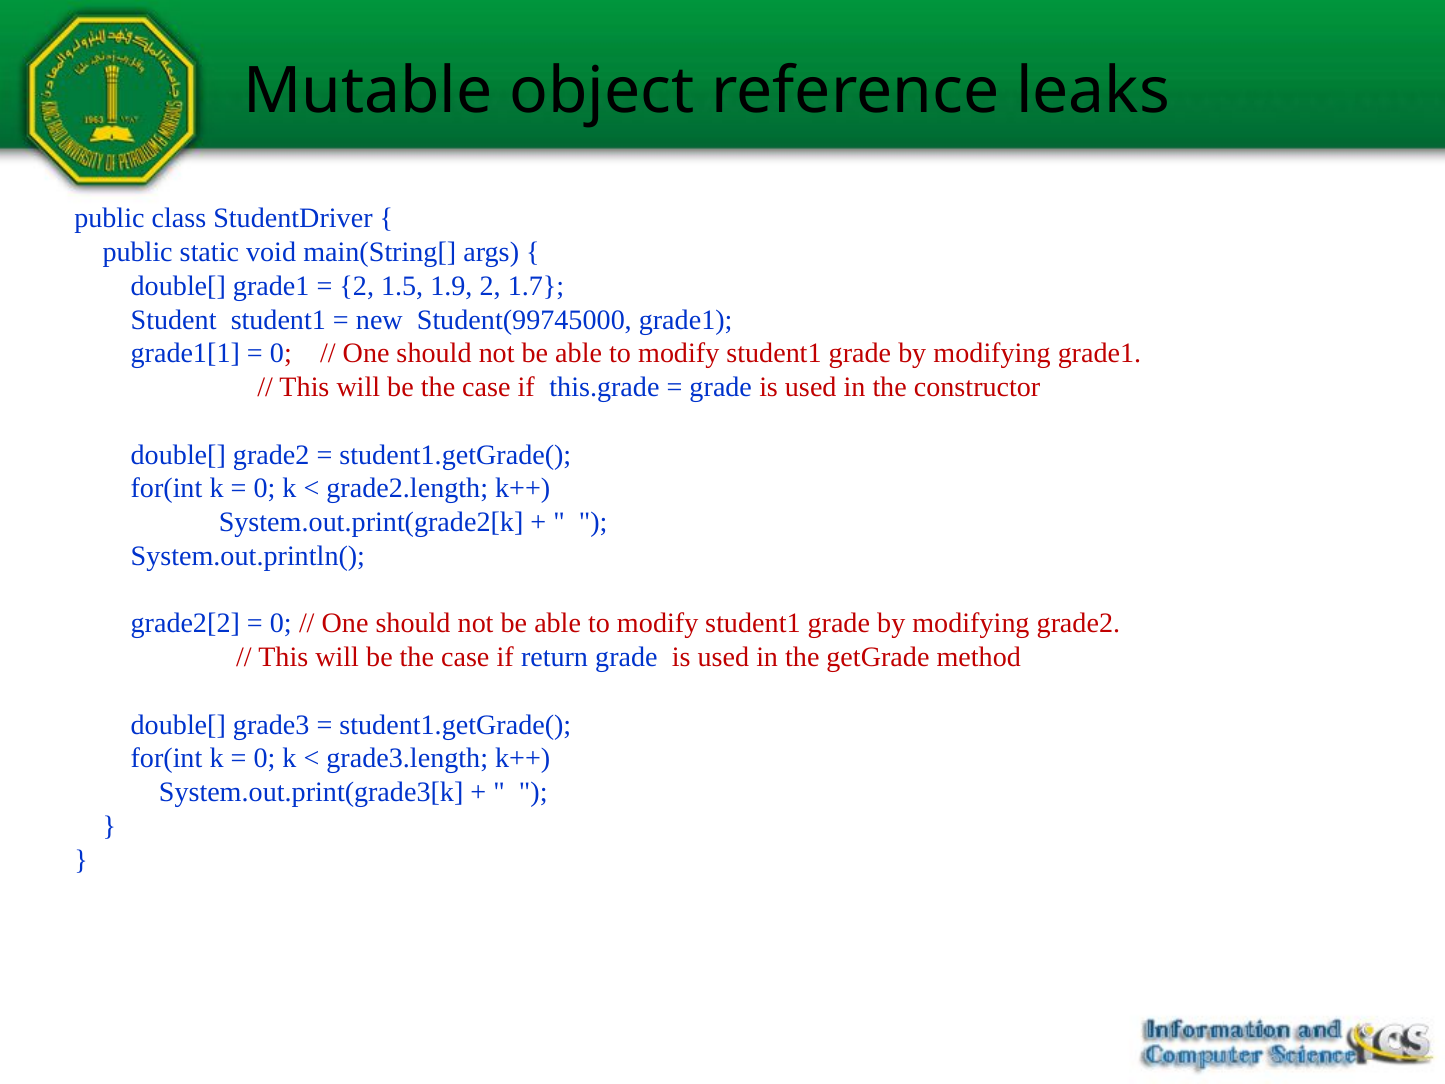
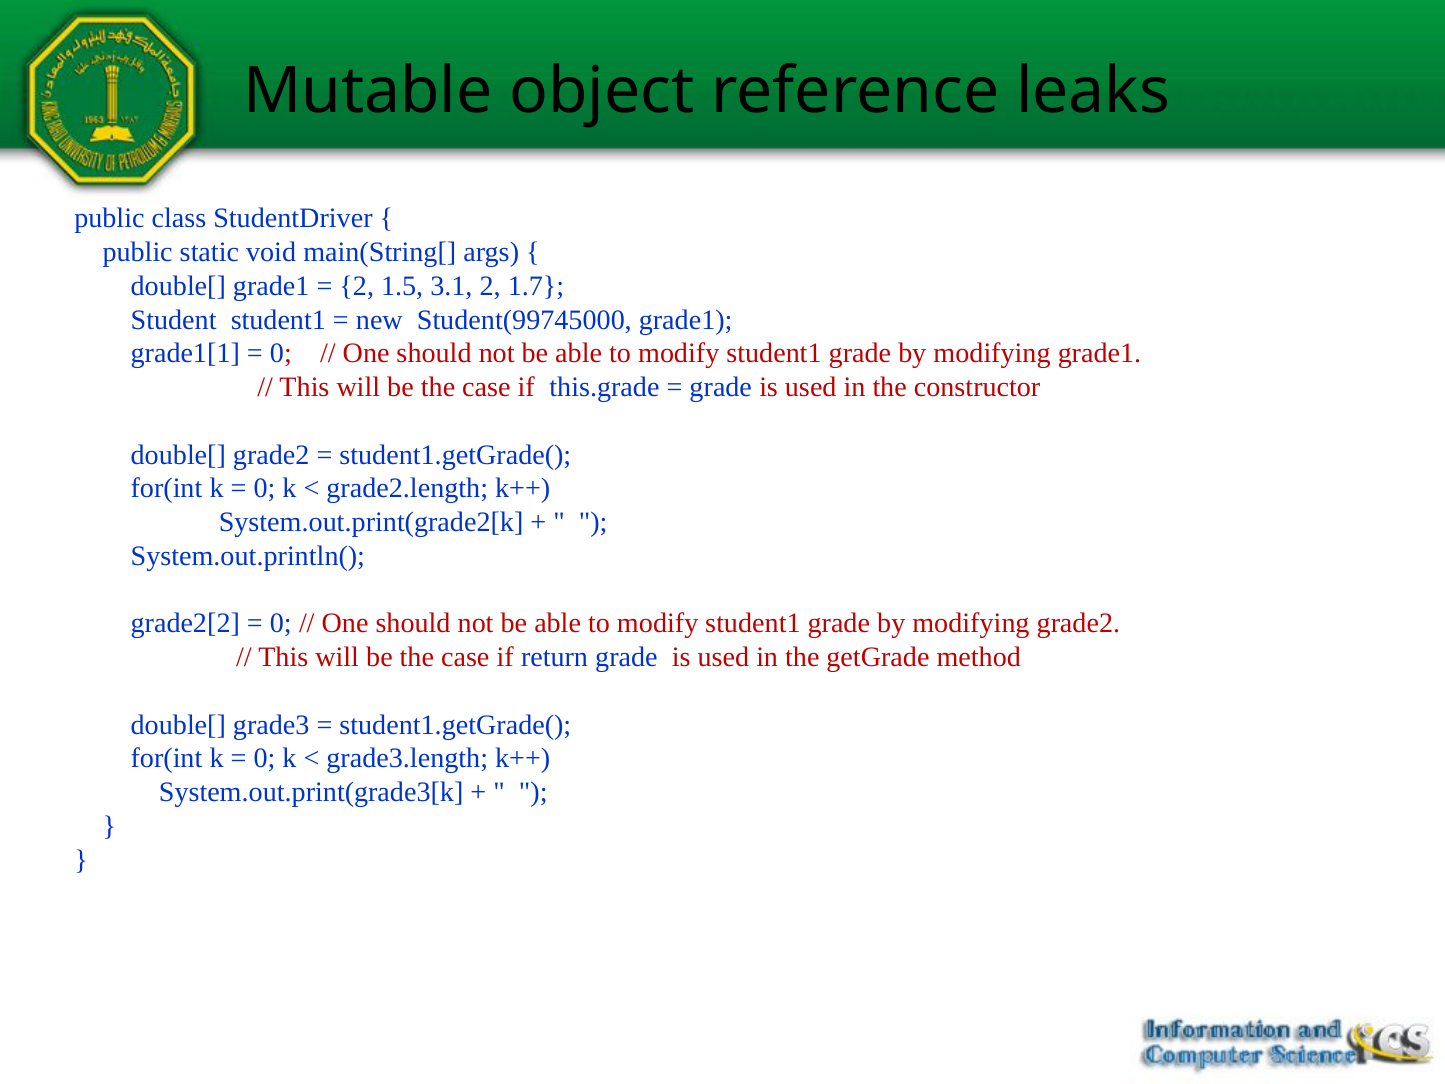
1.9: 1.9 -> 3.1
